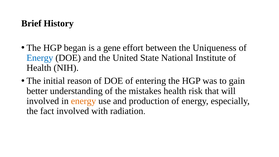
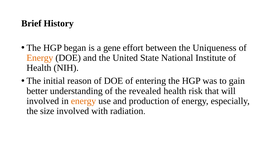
Energy at (40, 58) colour: blue -> orange
mistakes: mistakes -> revealed
fact: fact -> size
